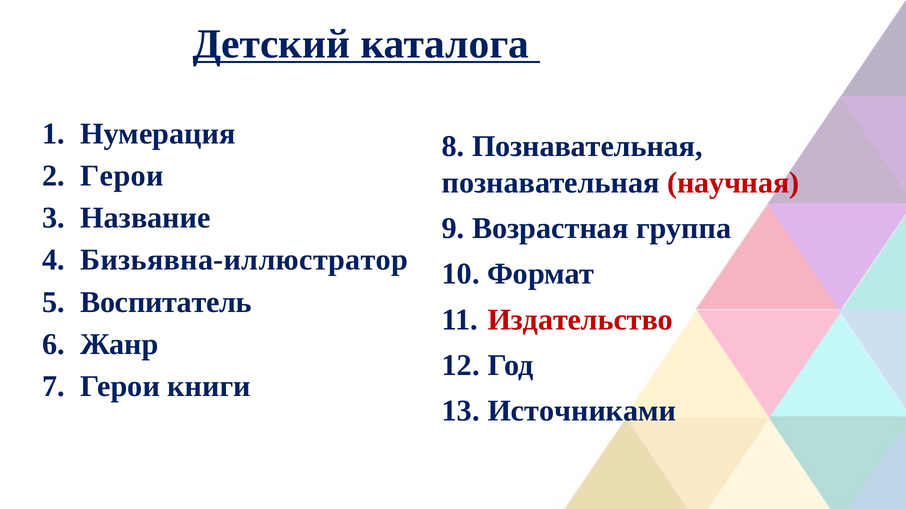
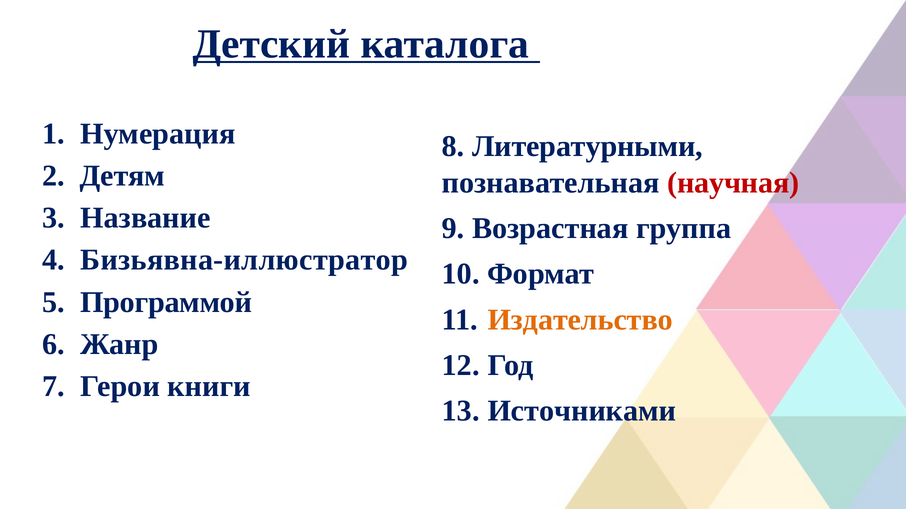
8 Познавательная: Познавательная -> Литературными
Герои at (122, 176): Герои -> Детям
Воспитатель: Воспитатель -> Программой
Издательство colour: red -> orange
